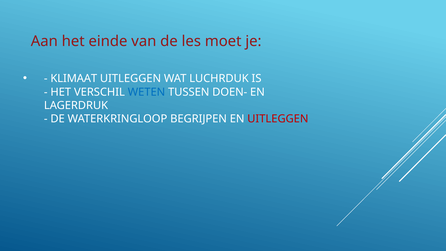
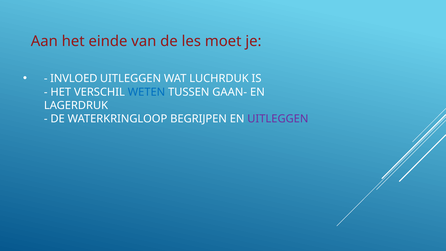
KLIMAAT: KLIMAAT -> INVLOED
DOEN-: DOEN- -> GAAN-
UITLEGGEN at (278, 119) colour: red -> purple
